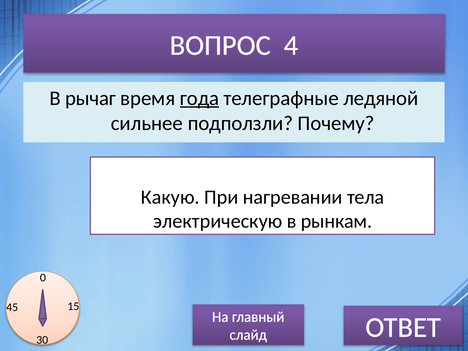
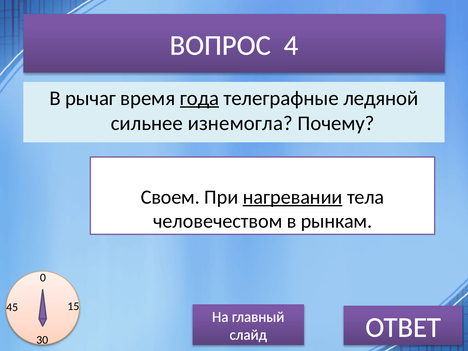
подползли: подползли -> изнемогла
Какую: Какую -> Своем
нагревании underline: none -> present
электрическую: электрическую -> человечеством
